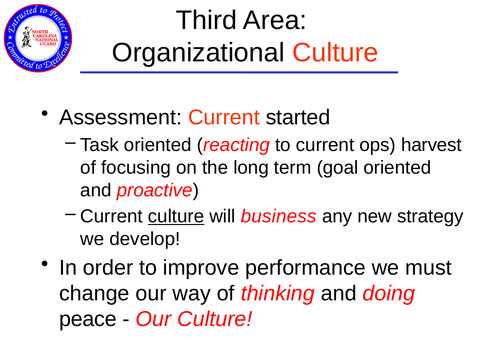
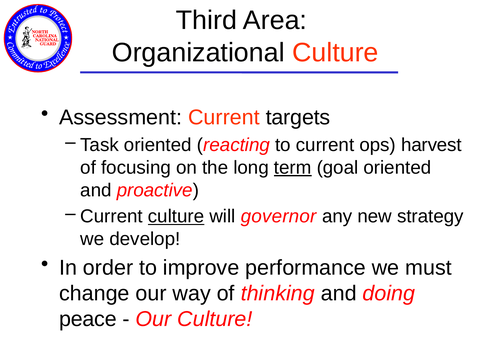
started: started -> targets
term underline: none -> present
business: business -> governor
